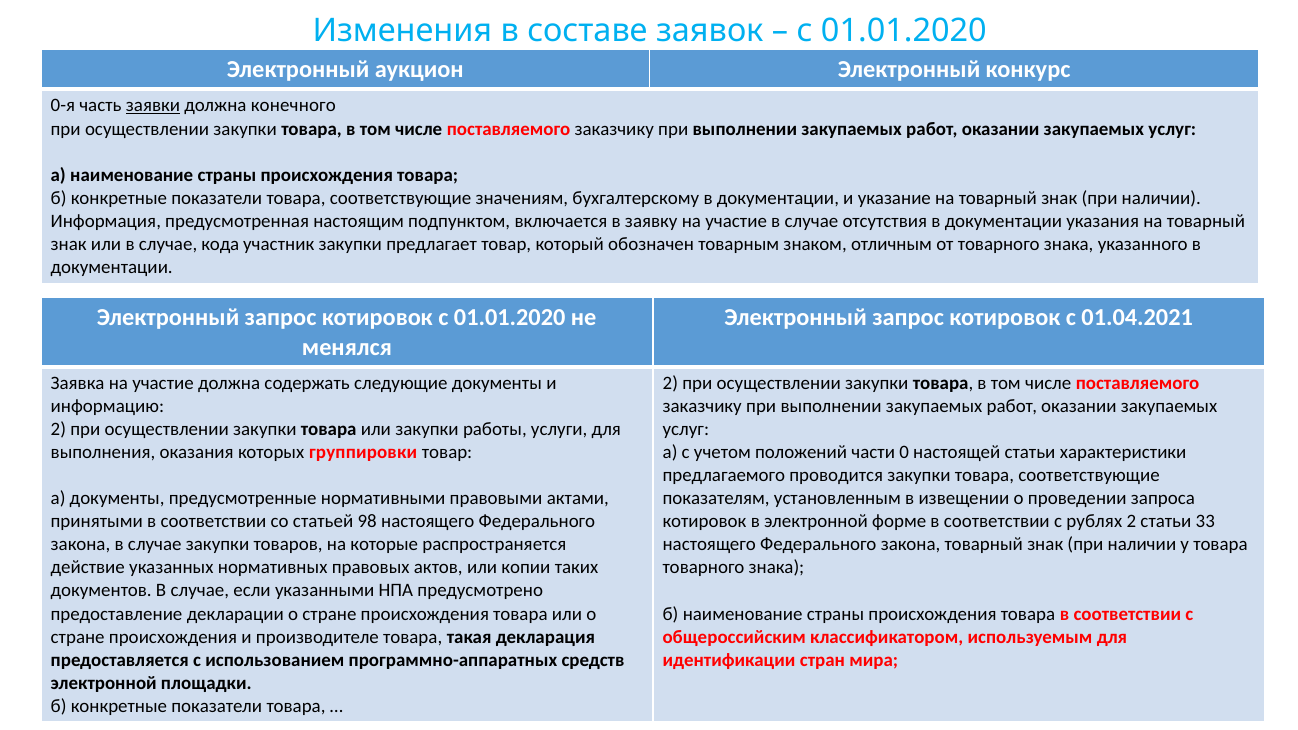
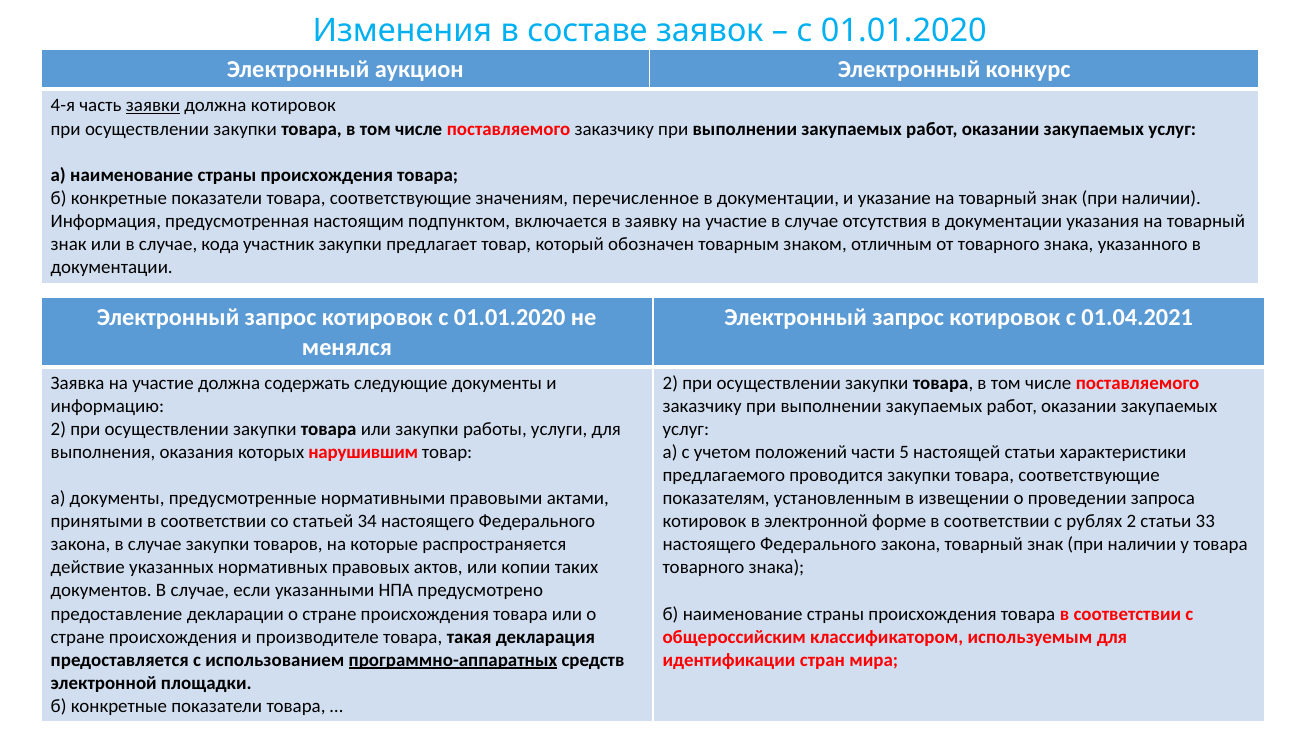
0-я: 0-я -> 4-я
должна конечного: конечного -> котировок
бухгалтерскому: бухгалтерскому -> перечисленное
группировки: группировки -> нарушившим
0: 0 -> 5
98: 98 -> 34
программно-аппаратных underline: none -> present
